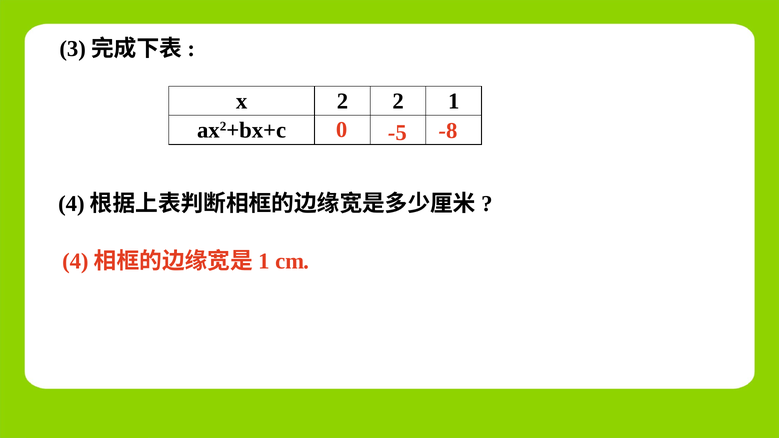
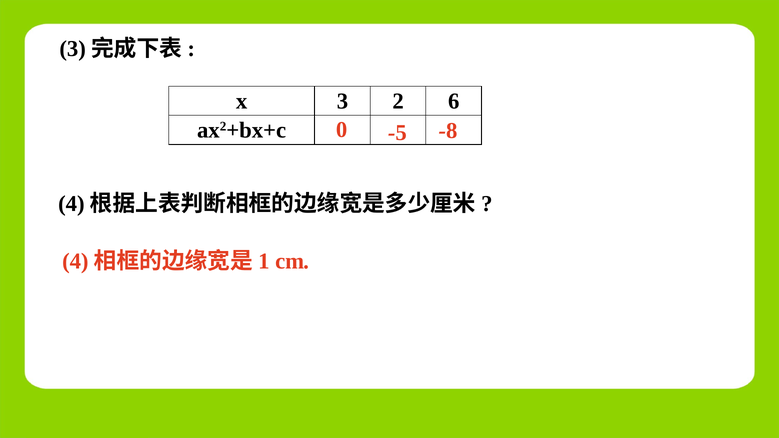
x 2: 2 -> 3
2 1: 1 -> 6
